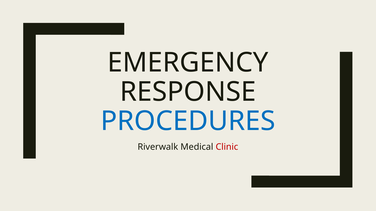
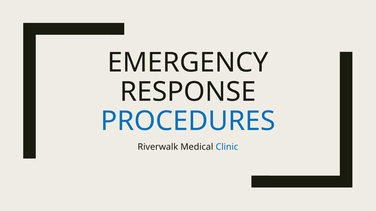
Clinic colour: red -> blue
